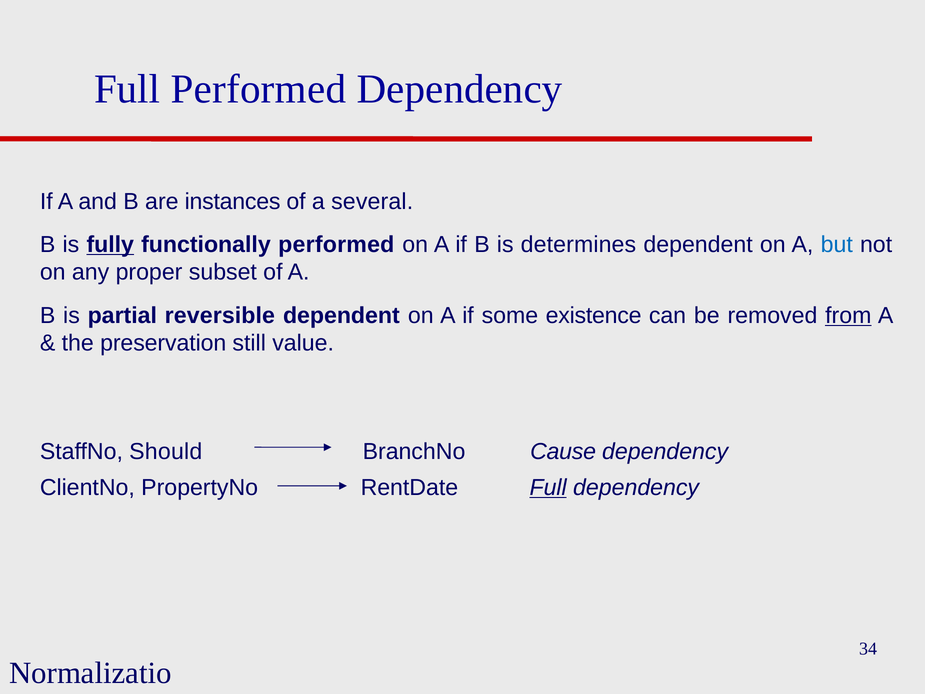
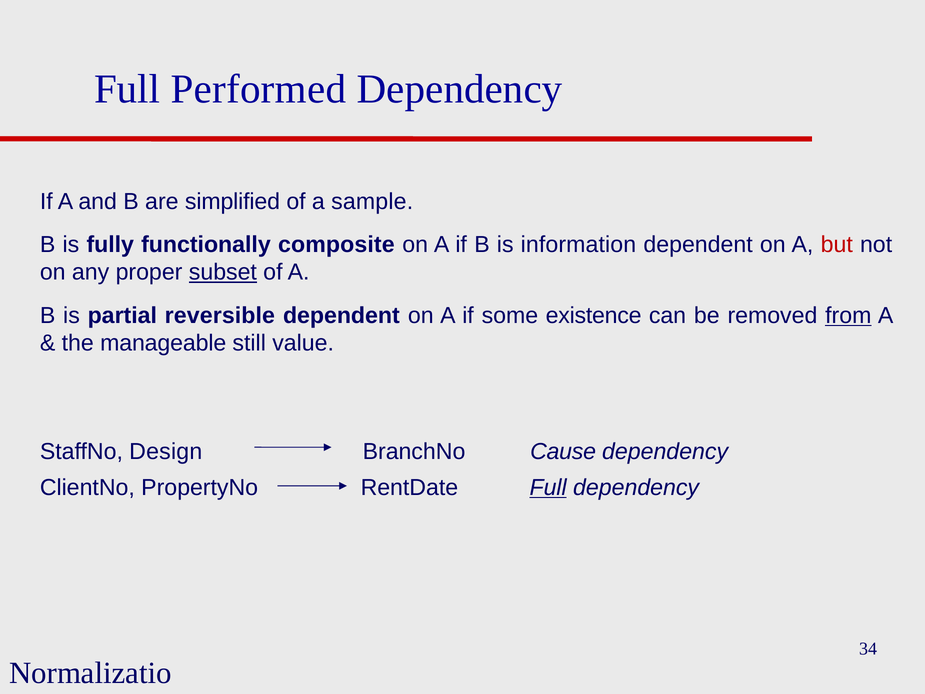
instances: instances -> simplified
several: several -> sample
fully underline: present -> none
functionally performed: performed -> composite
determines: determines -> information
but colour: blue -> red
subset underline: none -> present
preservation: preservation -> manageable
Should: Should -> Design
